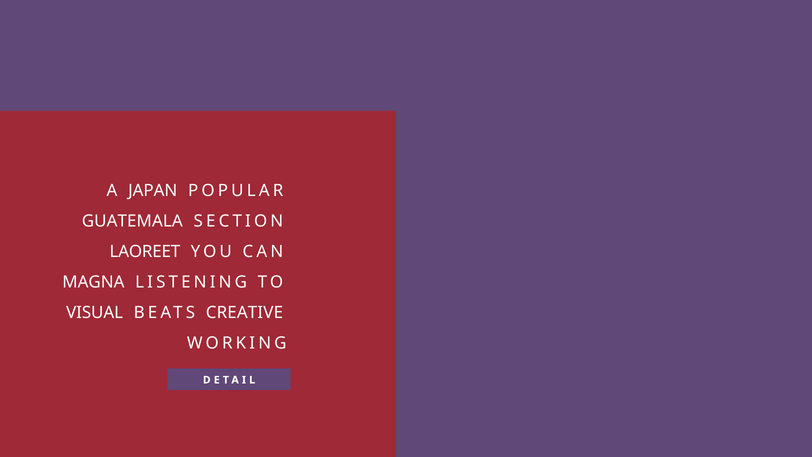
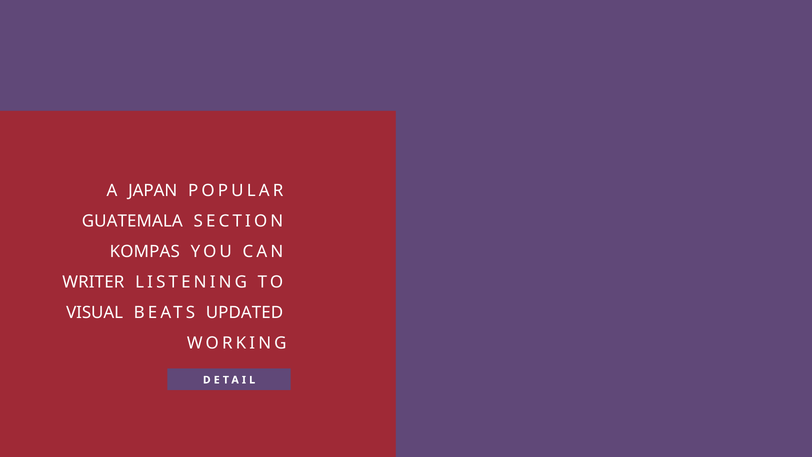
LAOREET: LAOREET -> KOMPAS
MAGNA: MAGNA -> WRITER
CREATIVE: CREATIVE -> UPDATED
